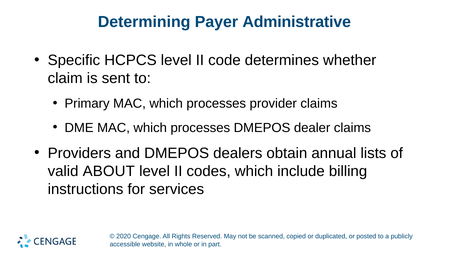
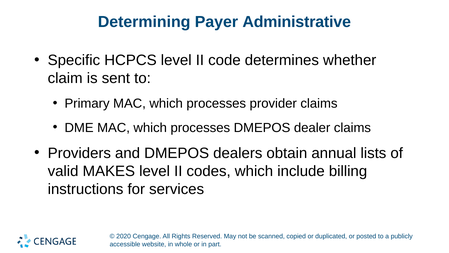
ABOUT: ABOUT -> MAKES
